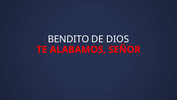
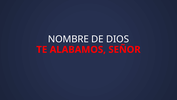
BENDITO: BENDITO -> NOMBRE
